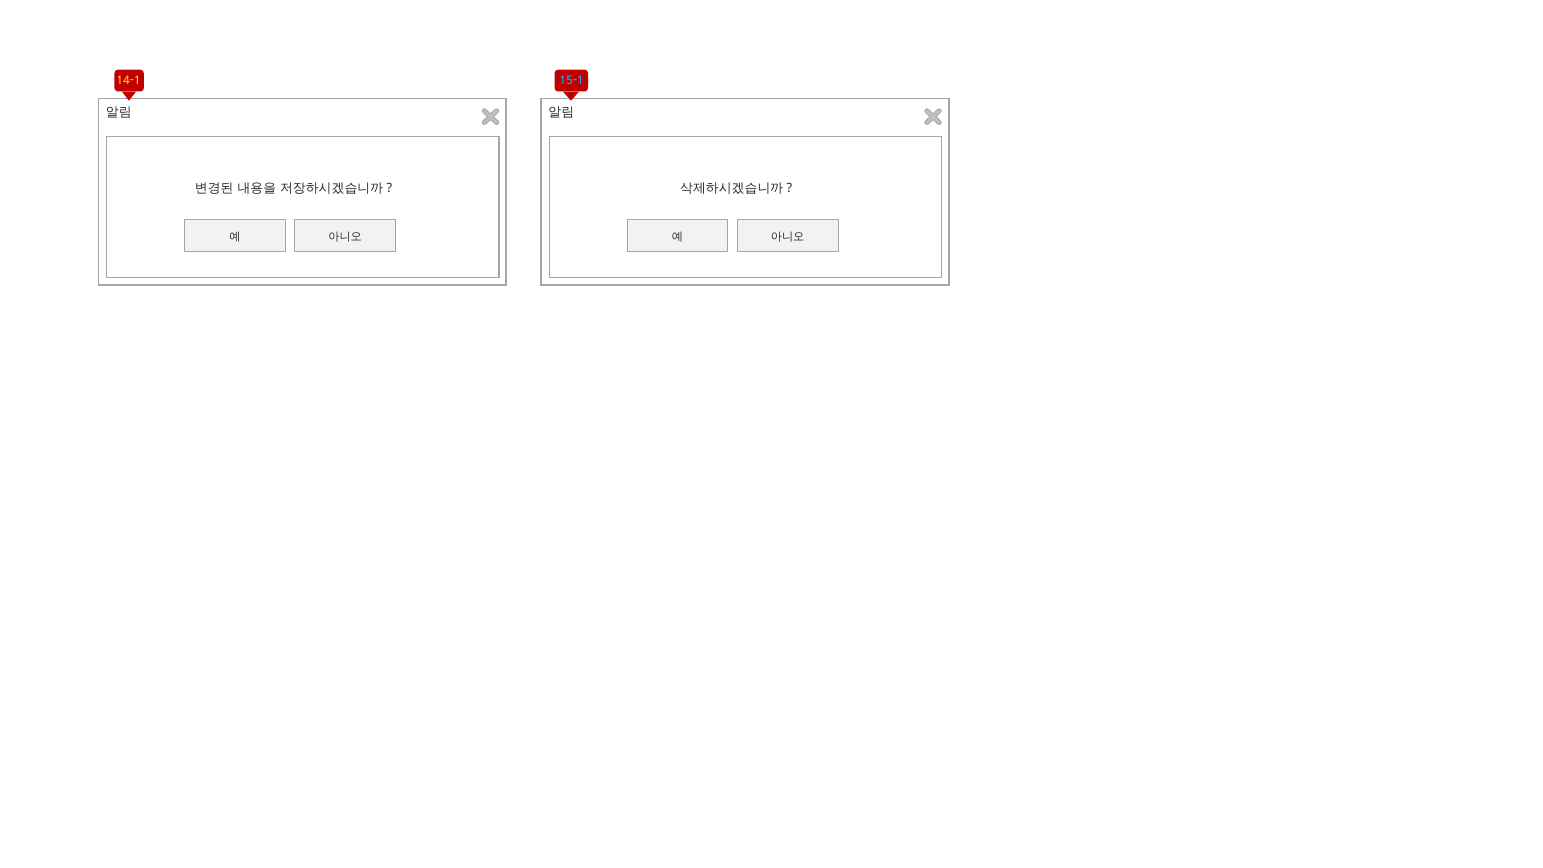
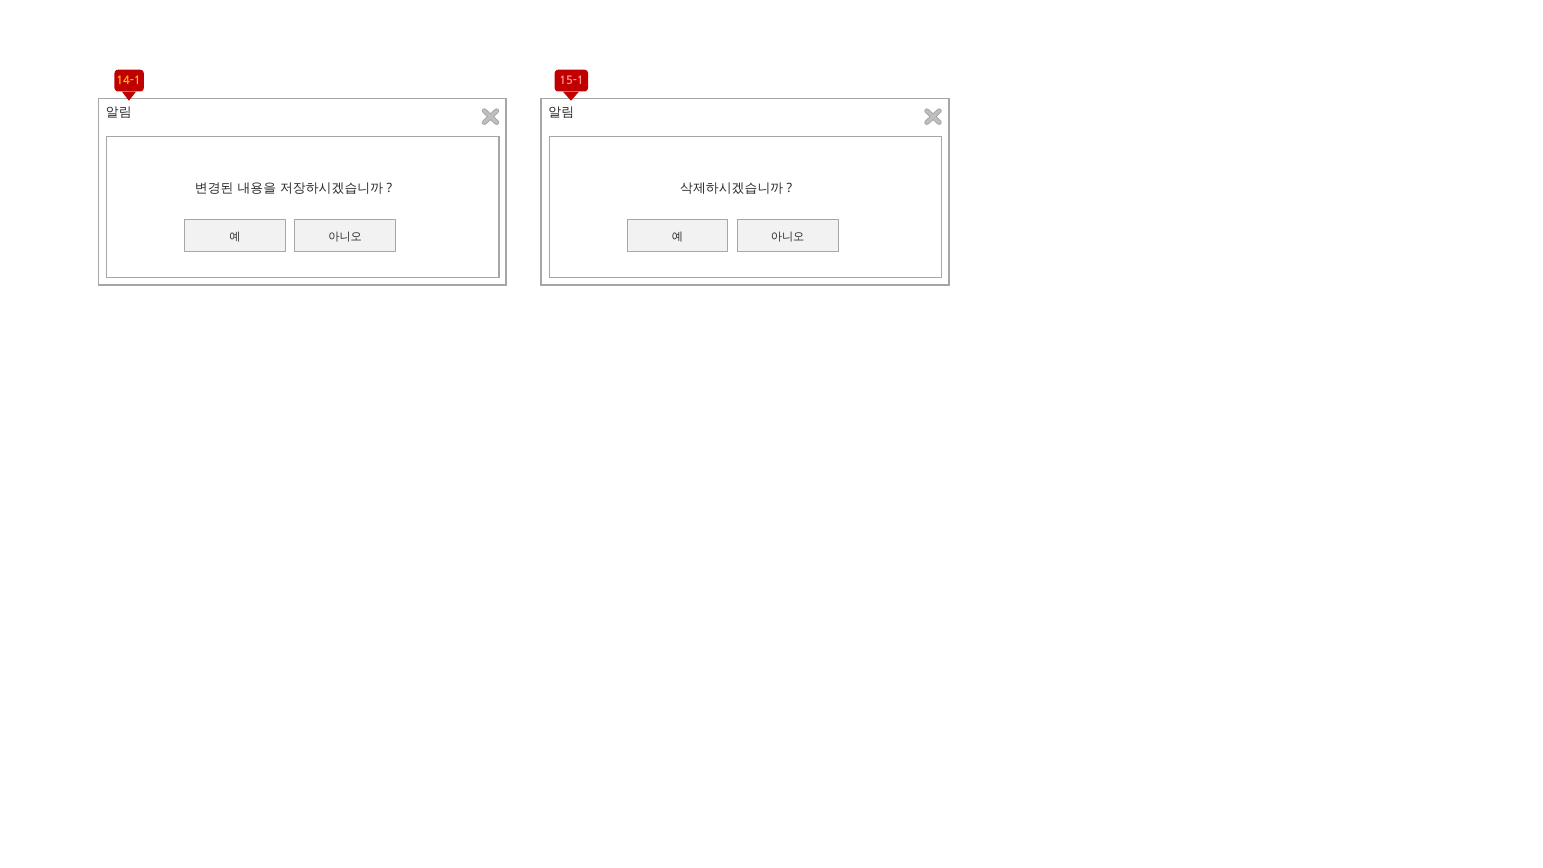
15-1 colour: light blue -> pink
